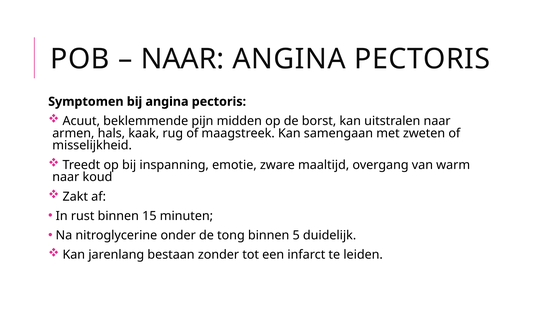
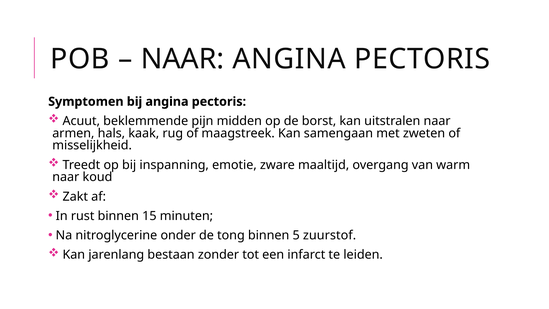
duidelijk: duidelijk -> zuurstof
